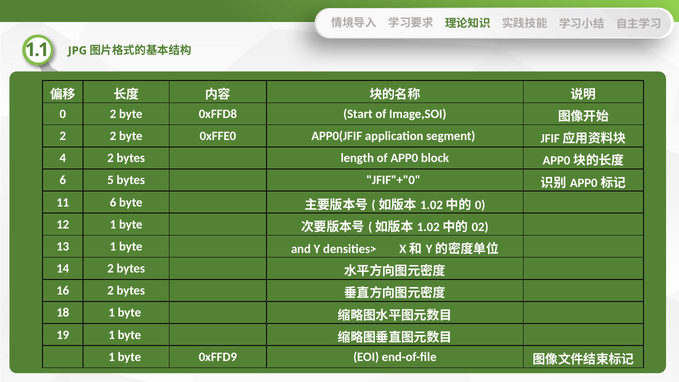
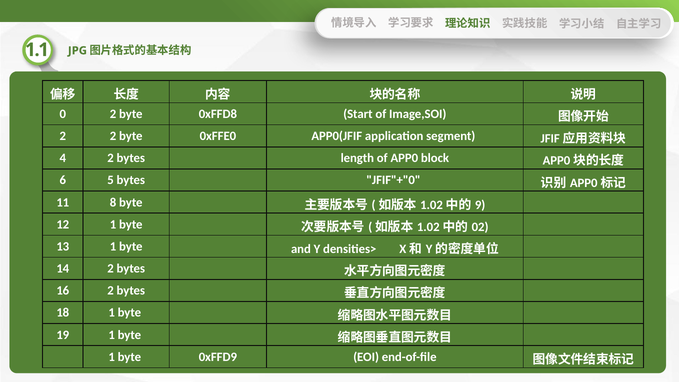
11 6: 6 -> 8
0 at (480, 205): 0 -> 9
